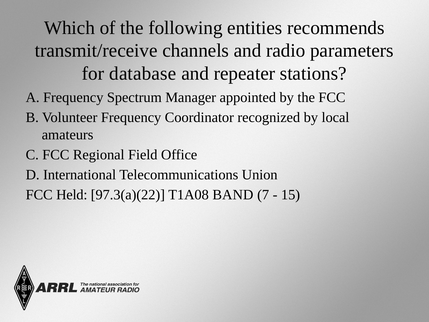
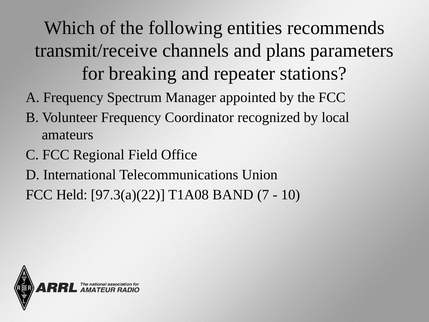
radio: radio -> plans
database: database -> breaking
15: 15 -> 10
